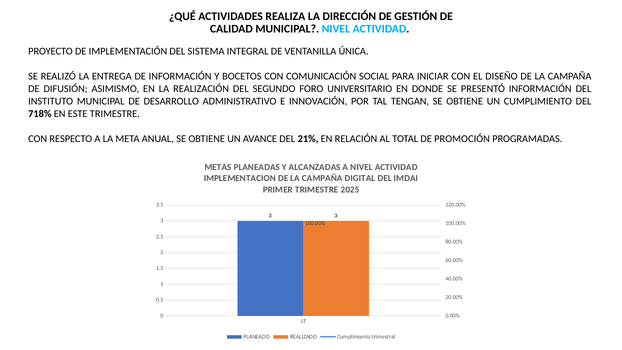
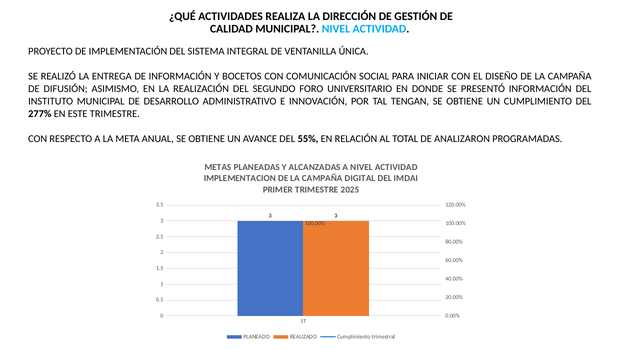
718%: 718% -> 277%
21%: 21% -> 55%
PROMOCIÓN: PROMOCIÓN -> ANALIZARON
